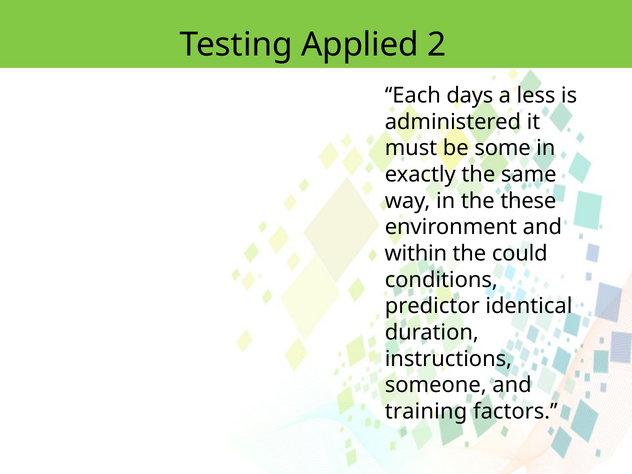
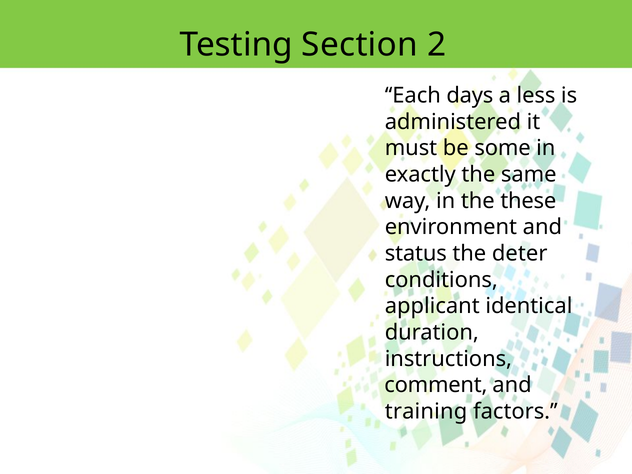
Applied: Applied -> Section
within: within -> status
could: could -> deter
predictor: predictor -> applicant
someone: someone -> comment
